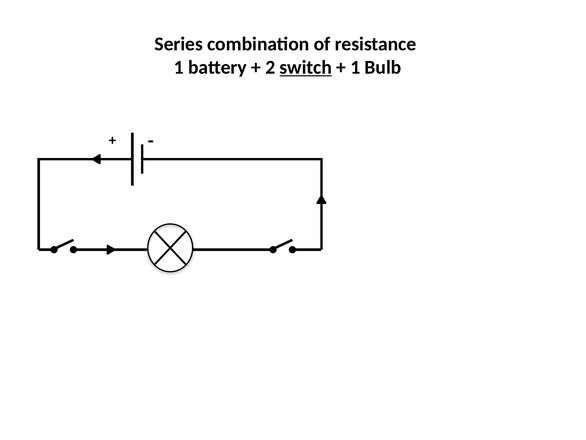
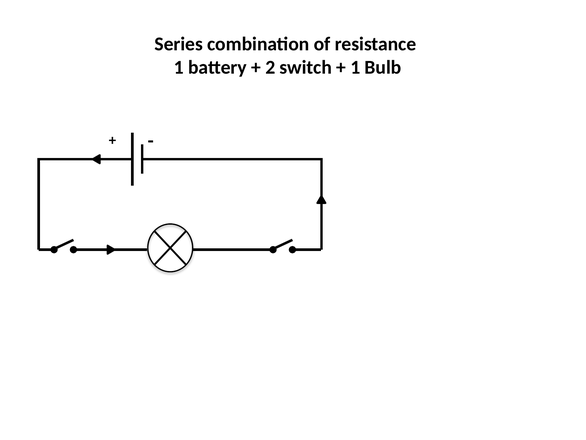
switch underline: present -> none
